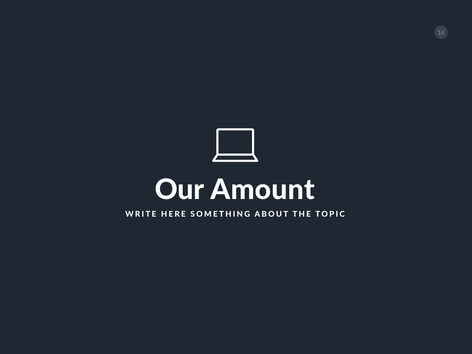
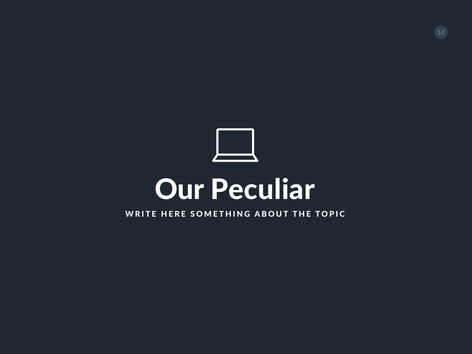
Amount: Amount -> Peculiar
